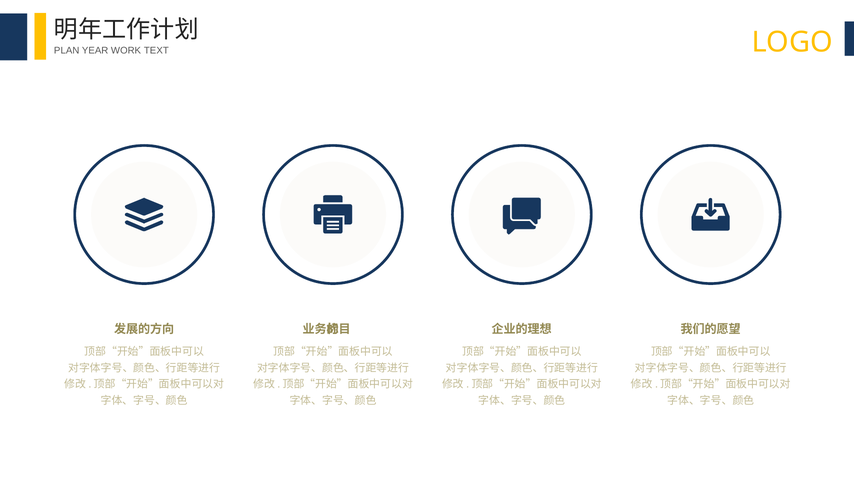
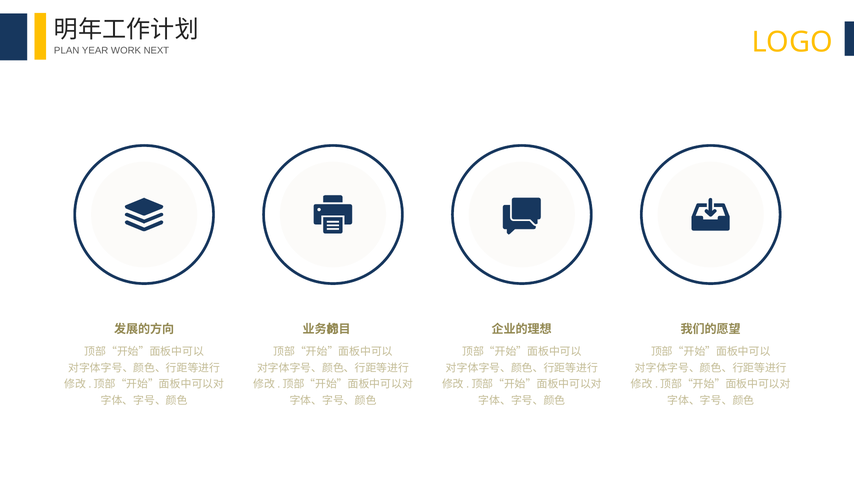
TEXT: TEXT -> NEXT
